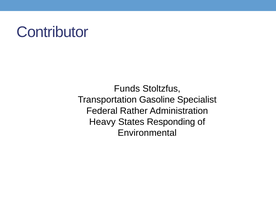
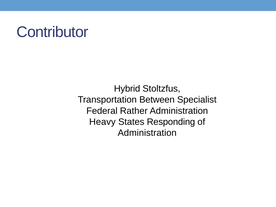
Funds: Funds -> Hybrid
Gasoline: Gasoline -> Between
Environmental at (147, 133): Environmental -> Administration
